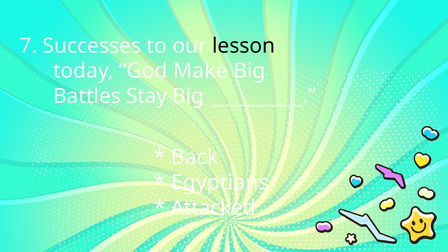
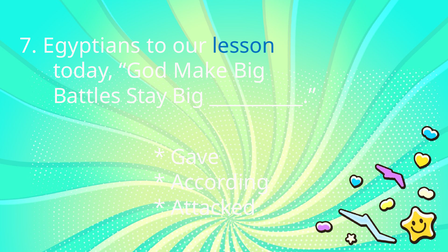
Successes: Successes -> Egyptians
lesson colour: black -> blue
Back: Back -> Gave
Egyptians: Egyptians -> According
